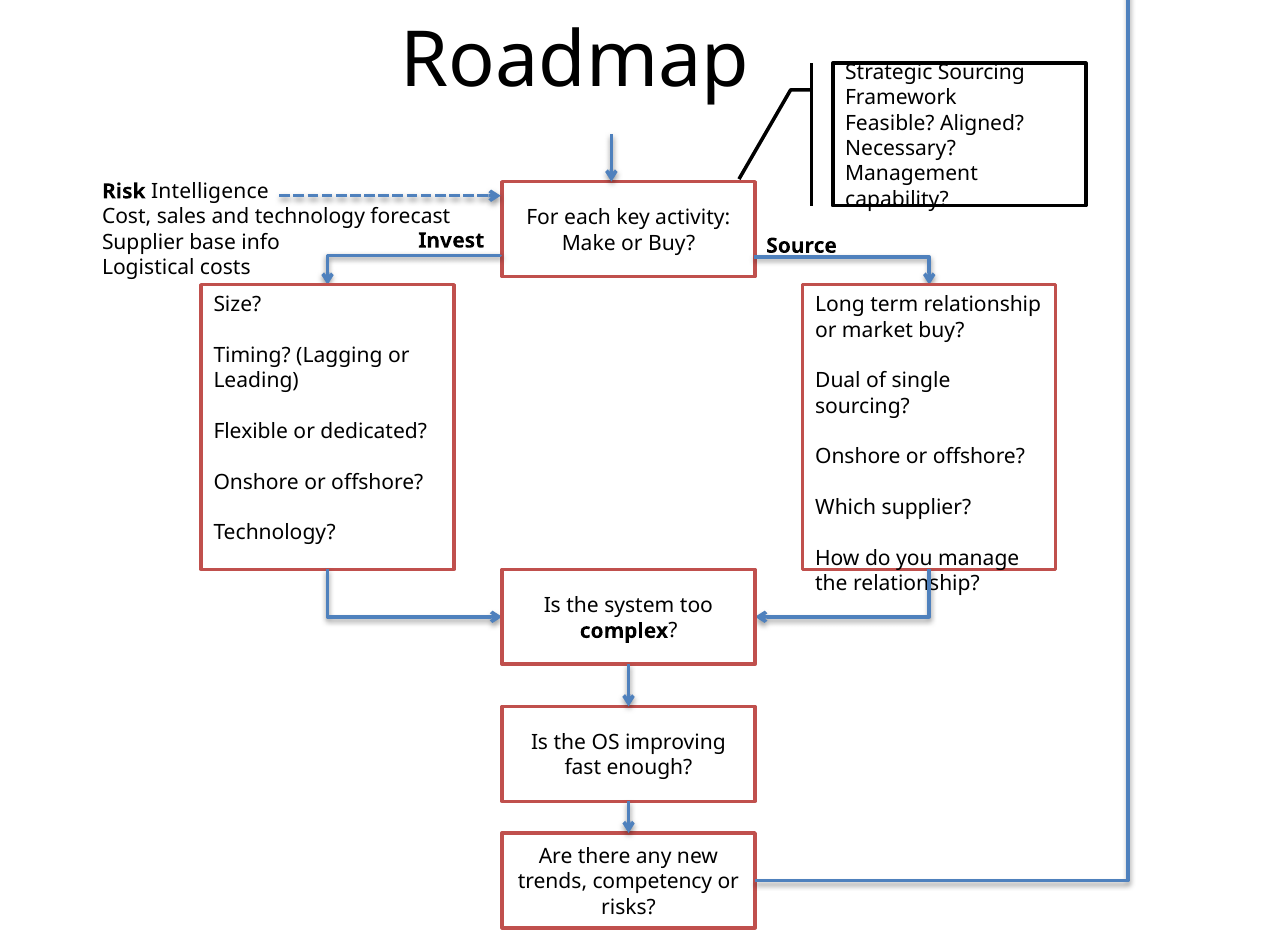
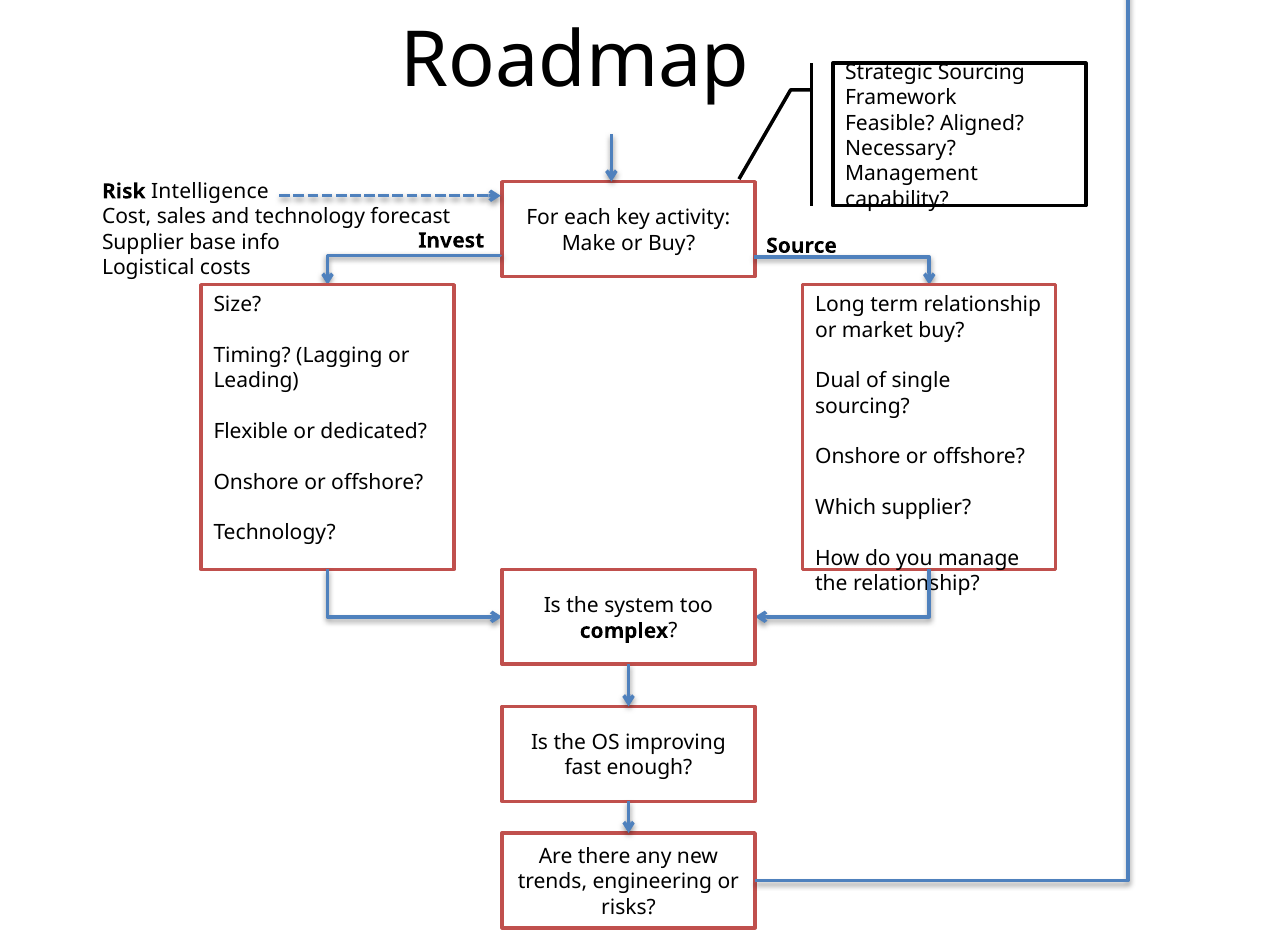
competency: competency -> engineering
